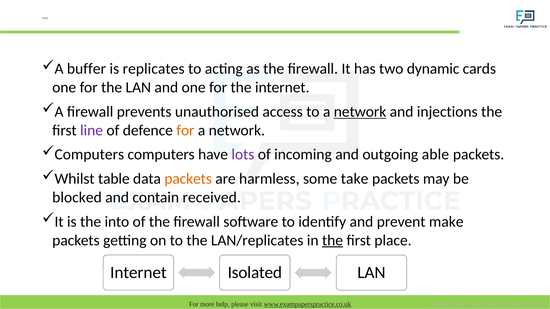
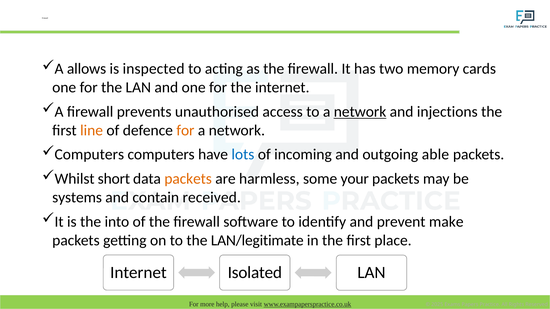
buffer: buffer -> allows
replicates: replicates -> inspected
dynamic: dynamic -> memory
line colour: purple -> orange
lots colour: purple -> blue
table: table -> short
take: take -> your
blocked: blocked -> systems
LAN/replicates: LAN/replicates -> LAN/legitimate
the at (333, 241) underline: present -> none
